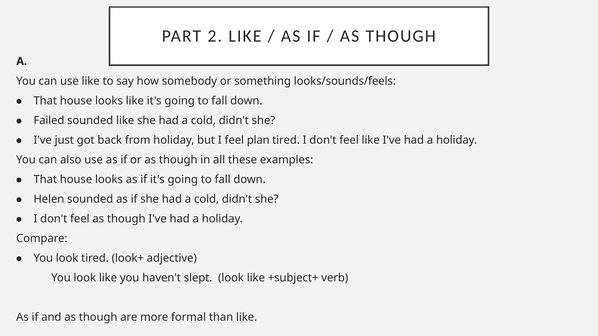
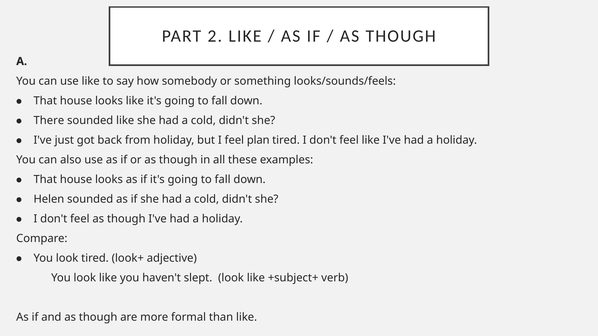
Failed: Failed -> There
